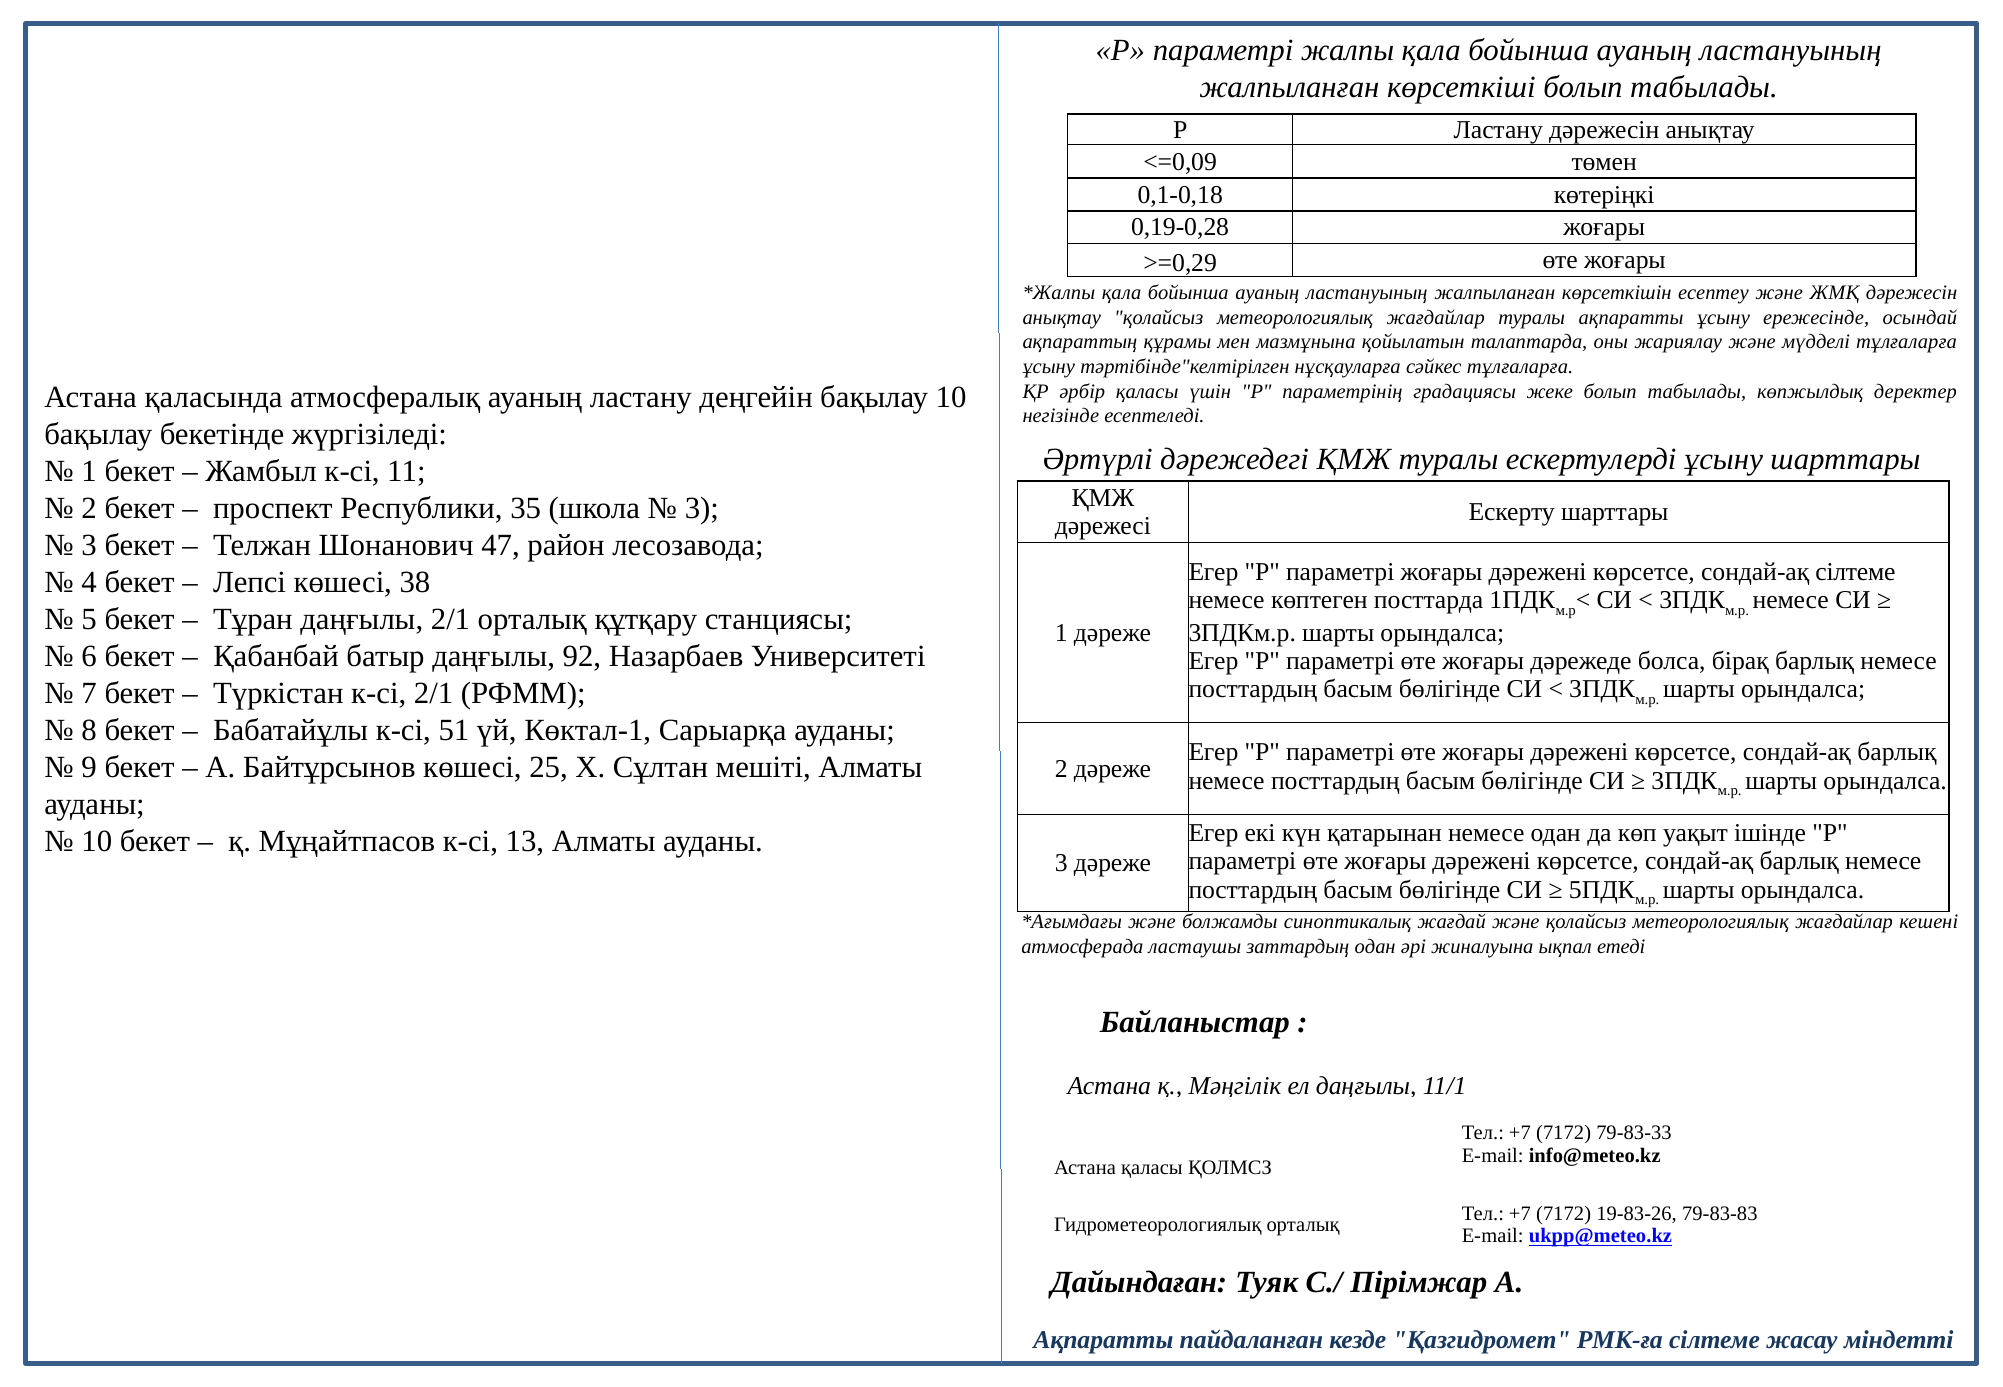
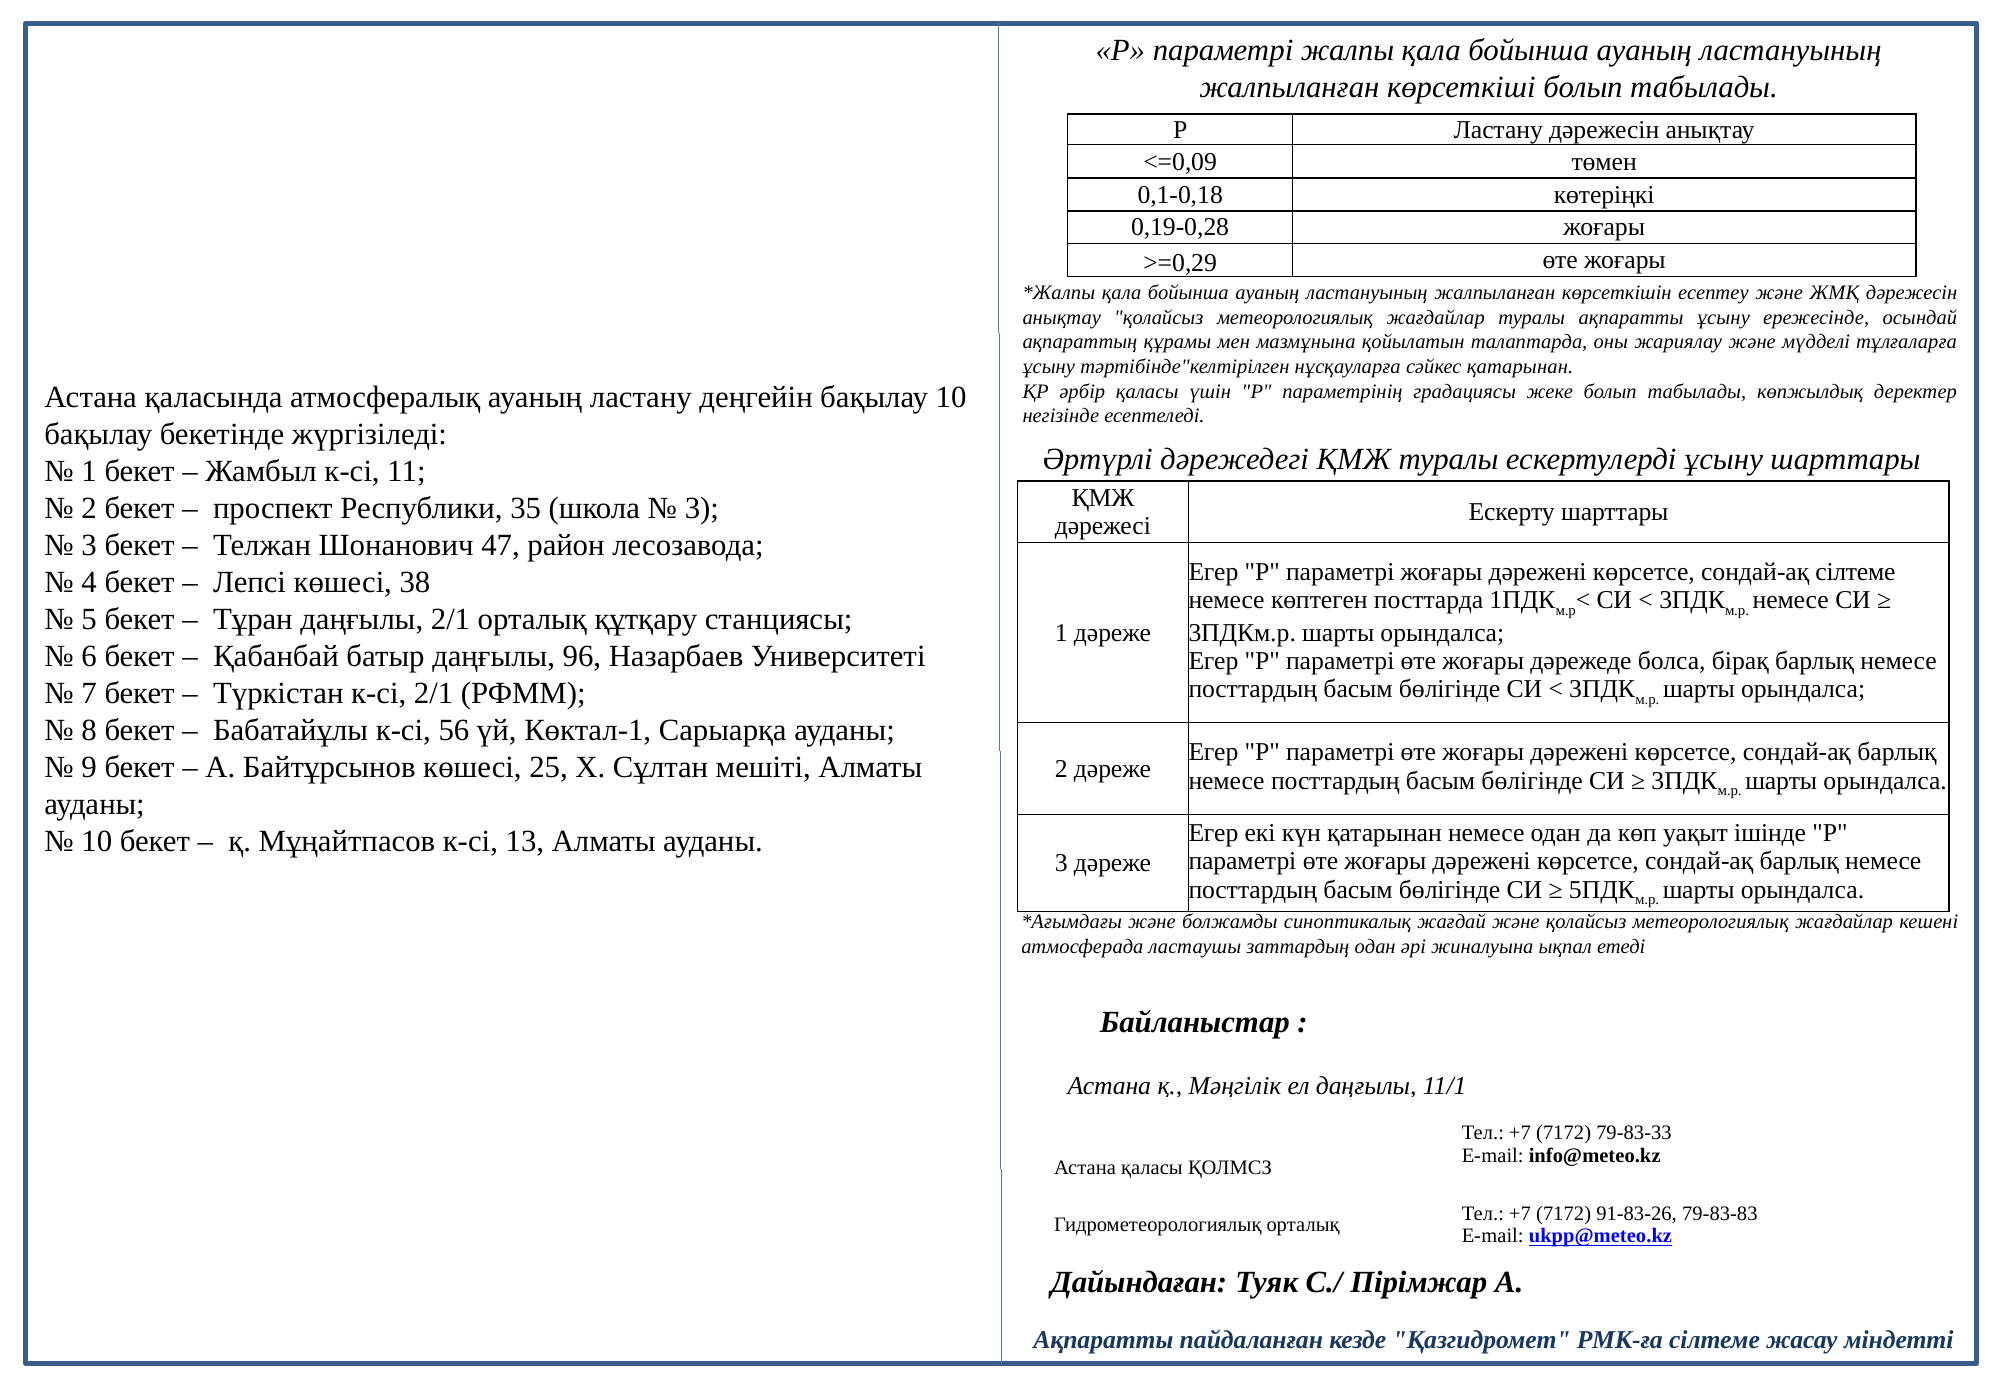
сәйкес тұлғаларға: тұлғаларға -> қатарынан
92: 92 -> 96
51: 51 -> 56
19-83-26: 19-83-26 -> 91-83-26
